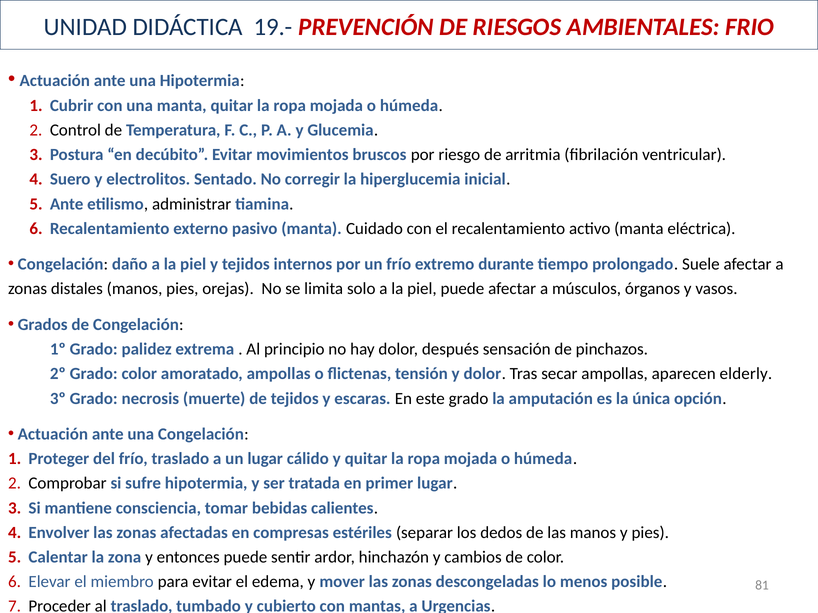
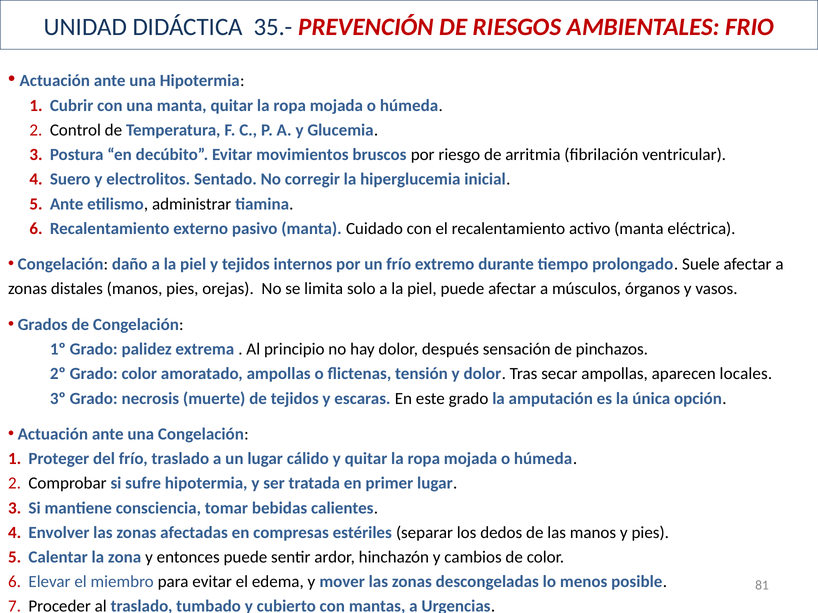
19.-: 19.- -> 35.-
elderly: elderly -> locales
